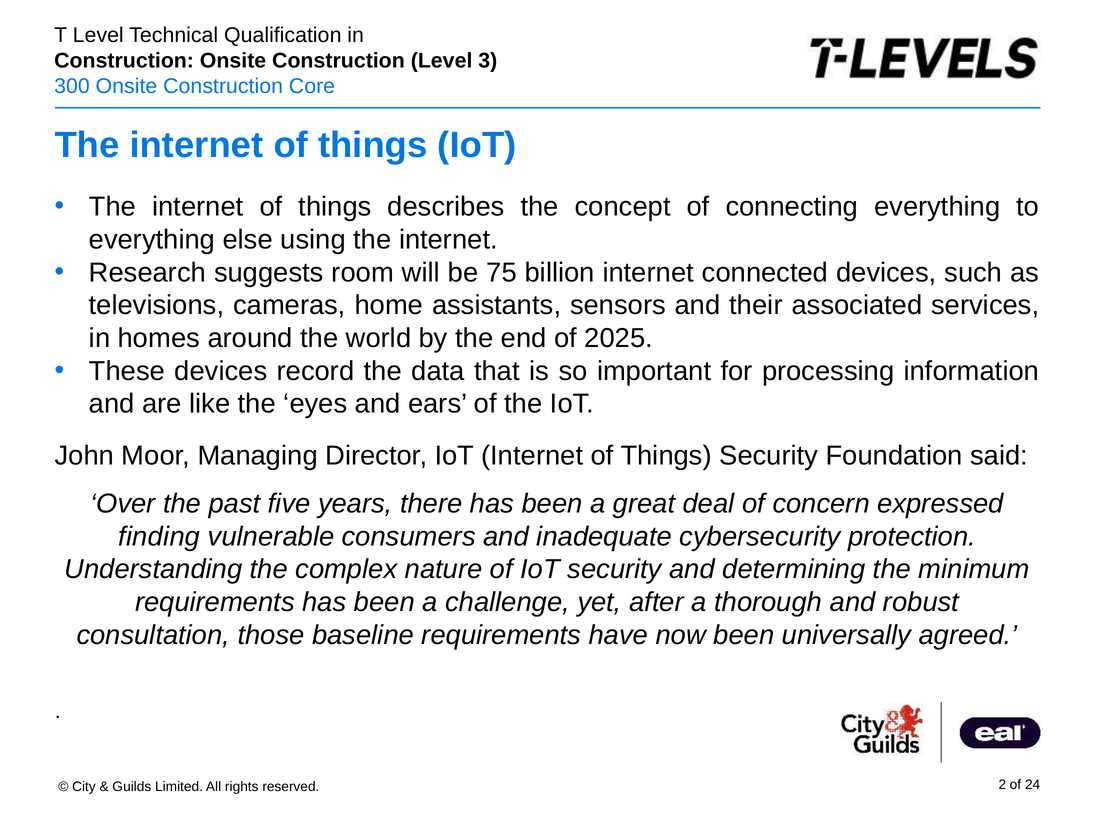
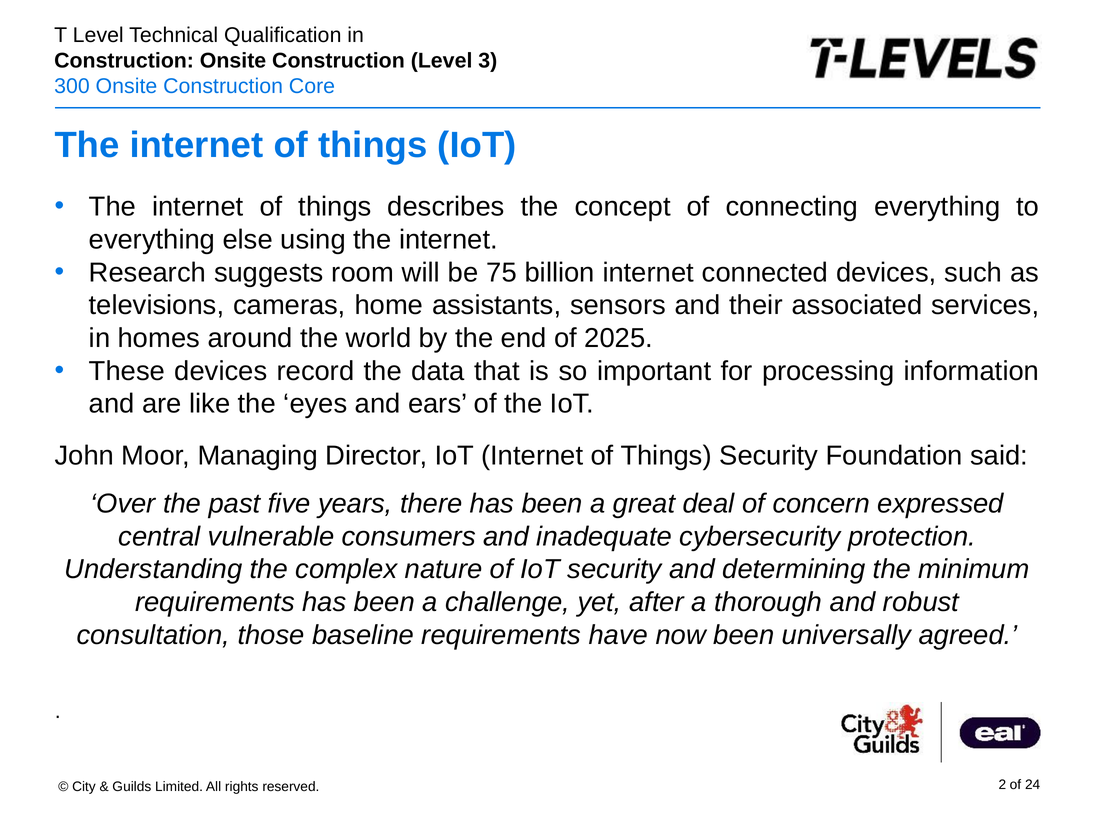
finding: finding -> central
